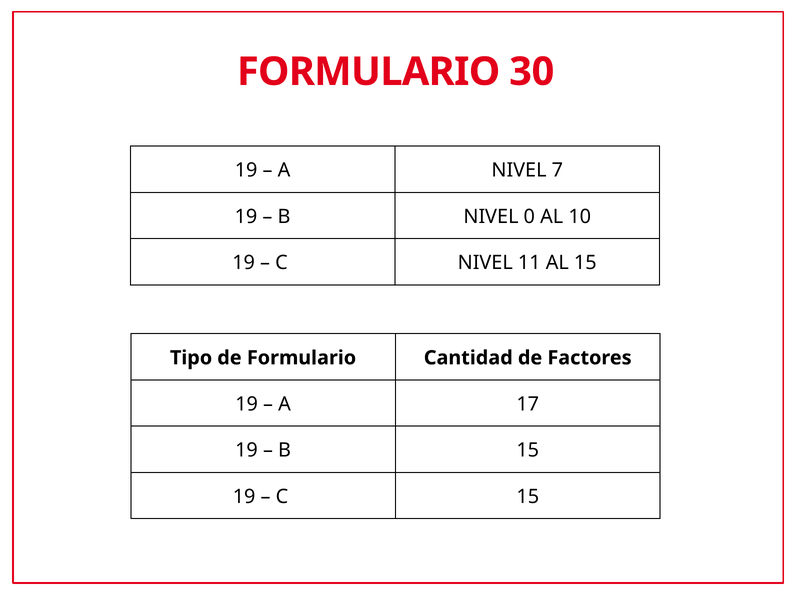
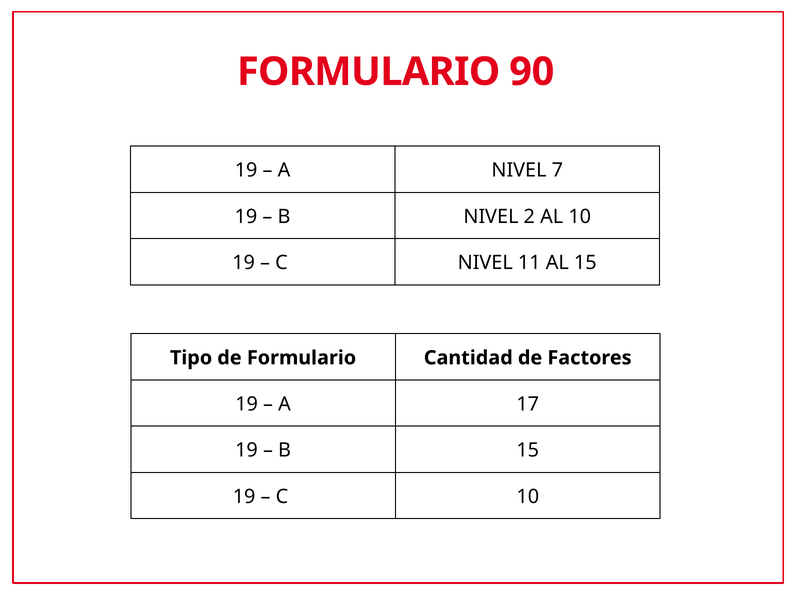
30: 30 -> 90
0: 0 -> 2
C 15: 15 -> 10
